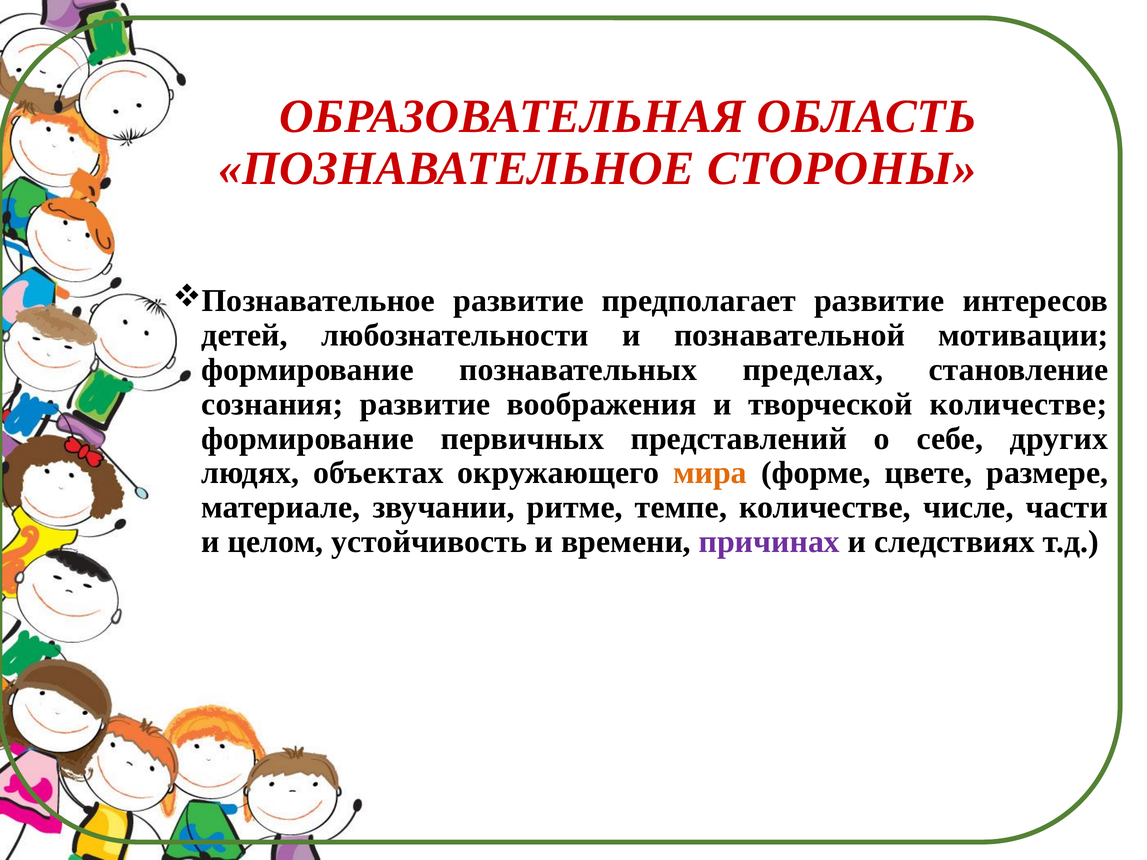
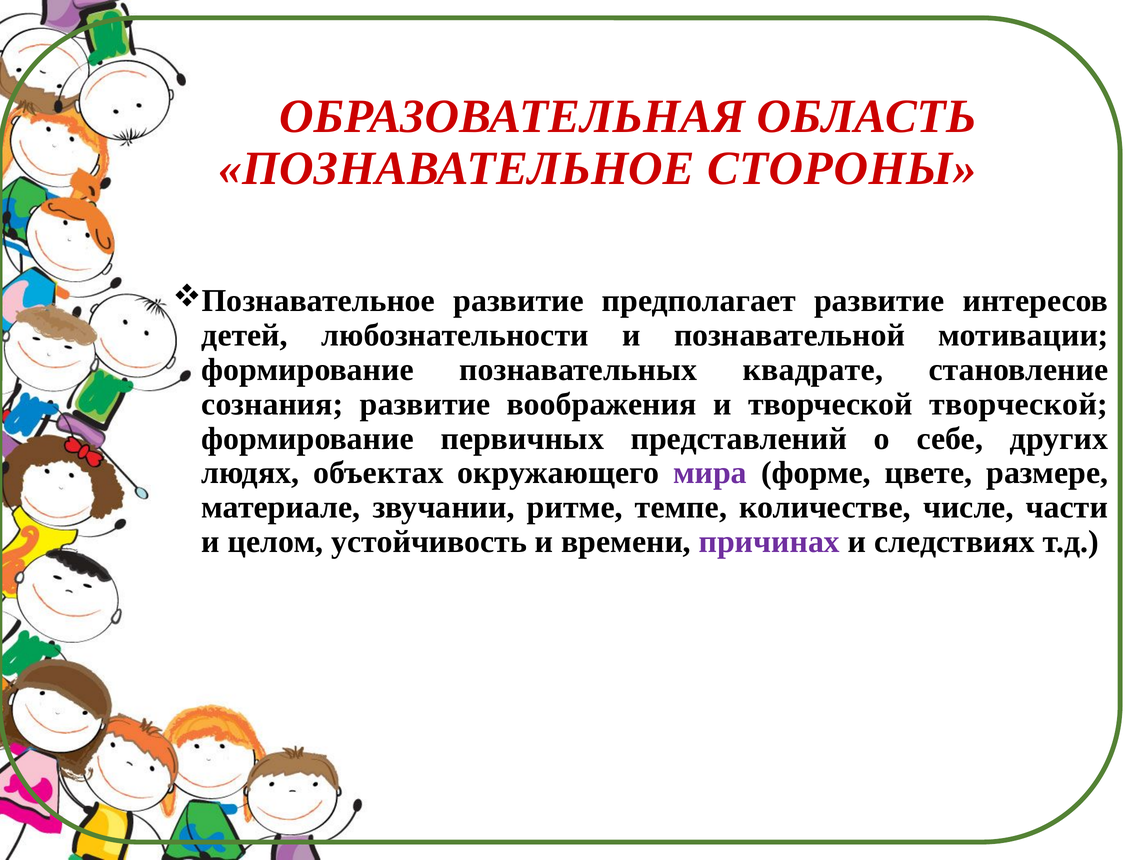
пределах: пределах -> квадрате
творческой количестве: количестве -> творческой
мира colour: orange -> purple
